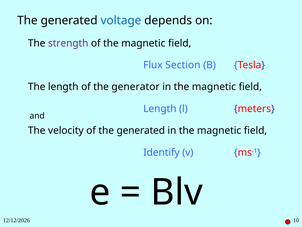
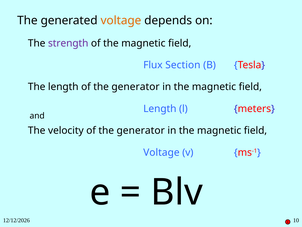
voltage at (121, 20) colour: blue -> orange
velocity of the generated: generated -> generator
Identify at (161, 152): Identify -> Voltage
